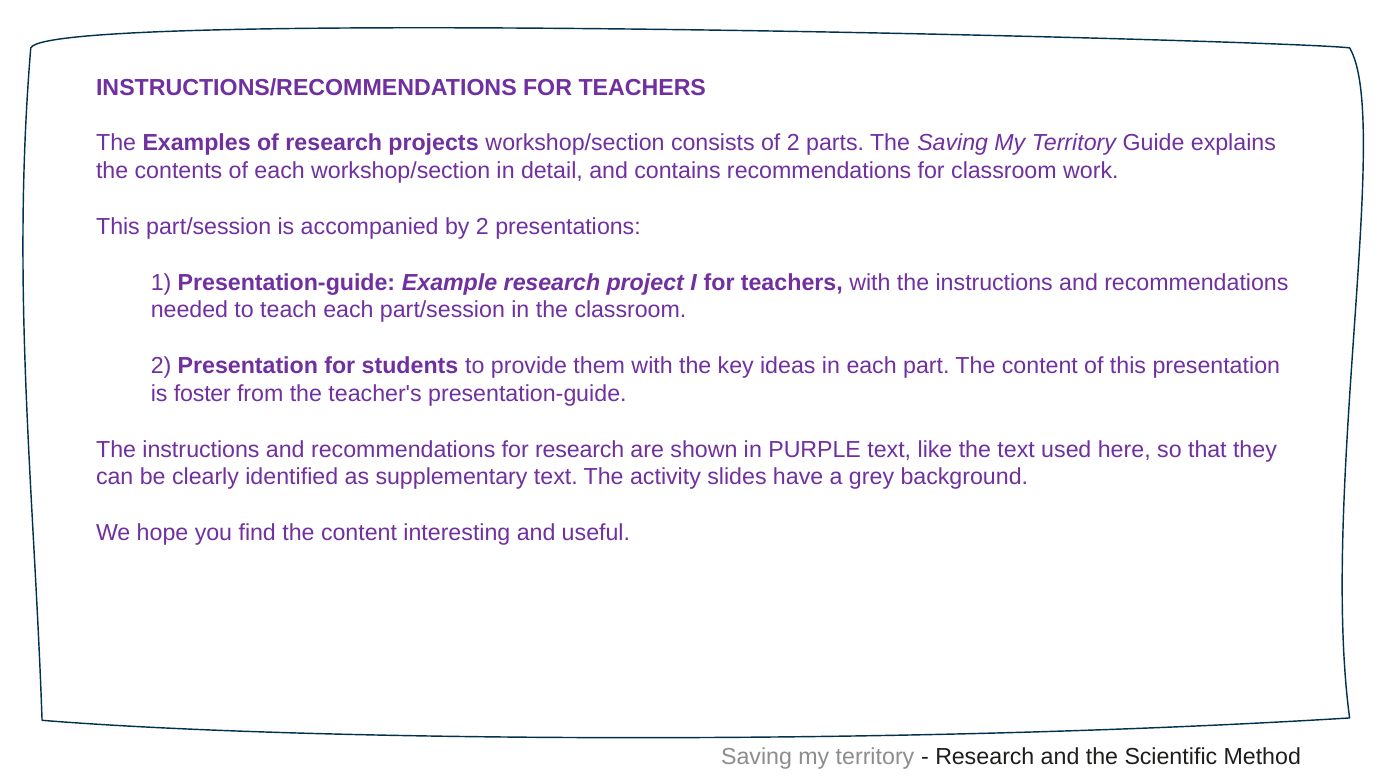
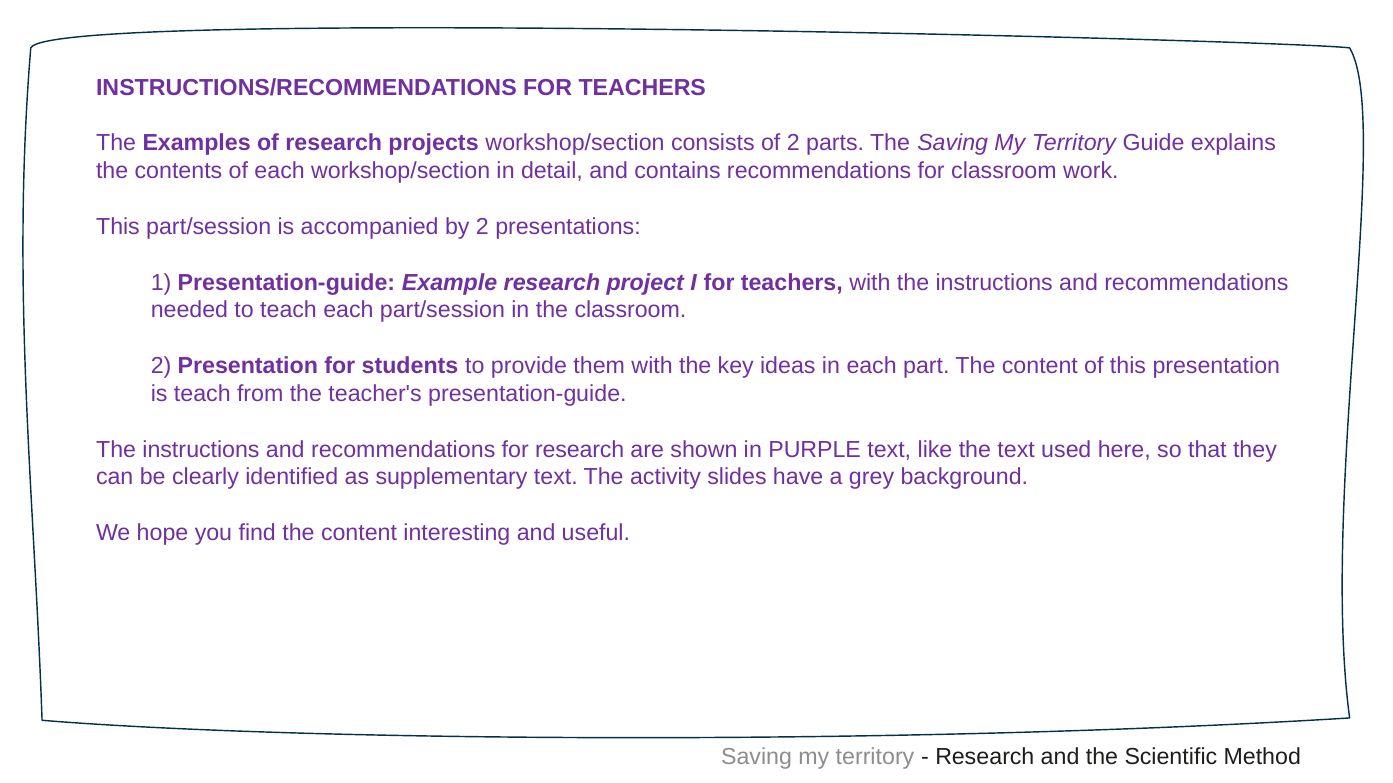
is foster: foster -> teach
